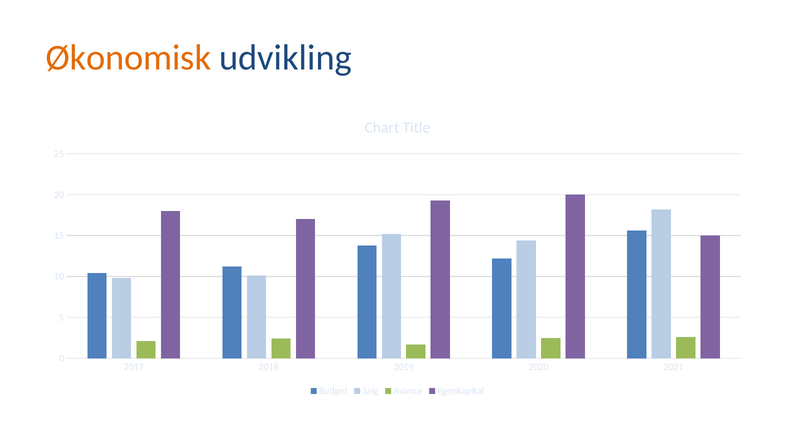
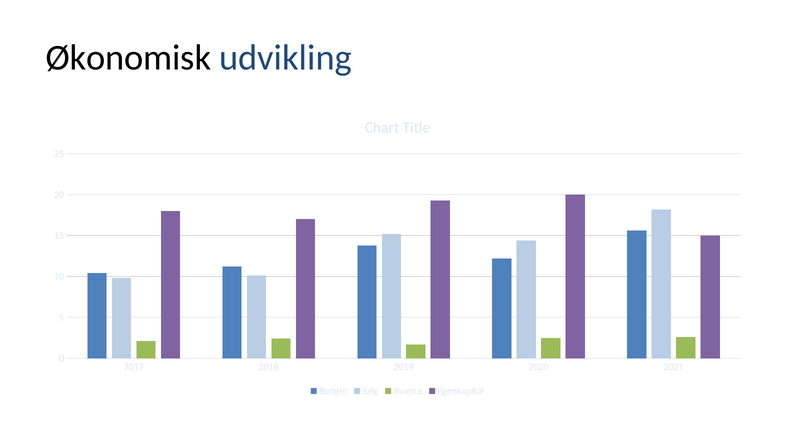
Økonomisk colour: orange -> black
